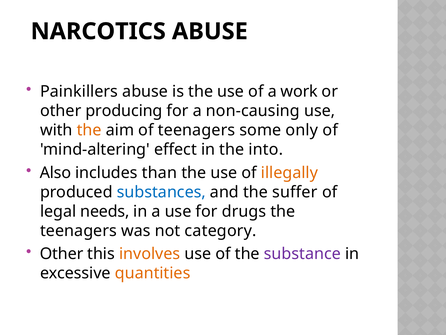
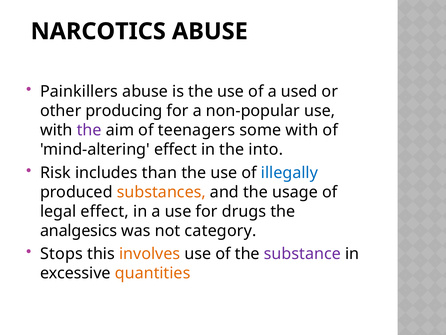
work: work -> used
non-causing: non-causing -> non-popular
the at (89, 130) colour: orange -> purple
some only: only -> with
Also: Also -> Risk
illegally colour: orange -> blue
substances colour: blue -> orange
suffer: suffer -> usage
legal needs: needs -> effect
teenagers at (78, 230): teenagers -> analgesics
Other at (62, 253): Other -> Stops
